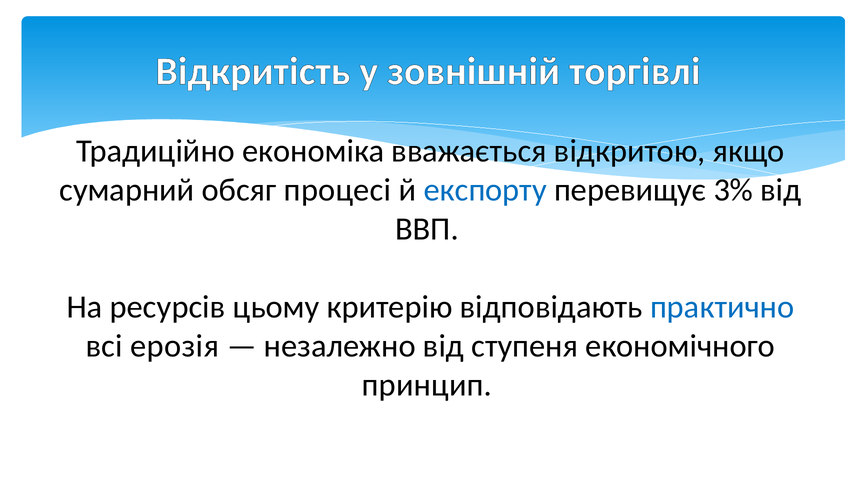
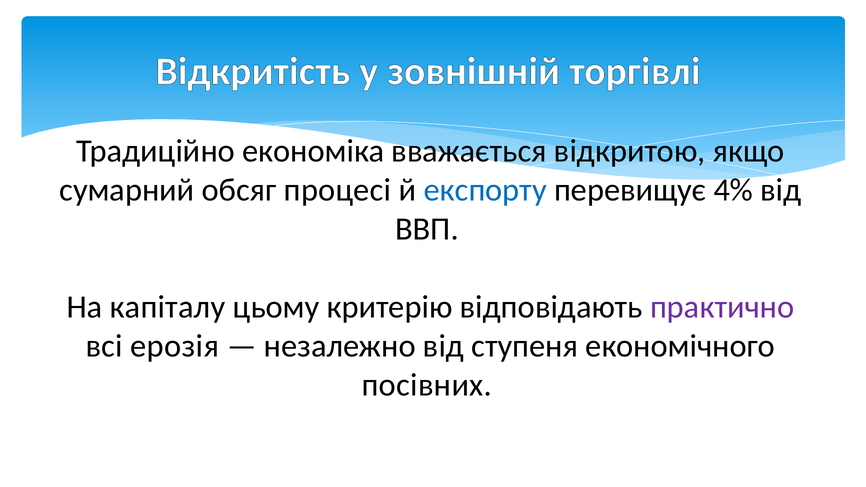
3%: 3% -> 4%
ресурсів: ресурсів -> капіталу
практично colour: blue -> purple
принцип: принцип -> посівних
